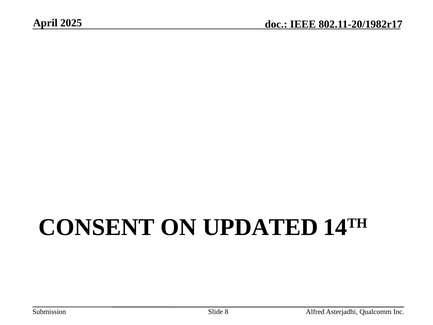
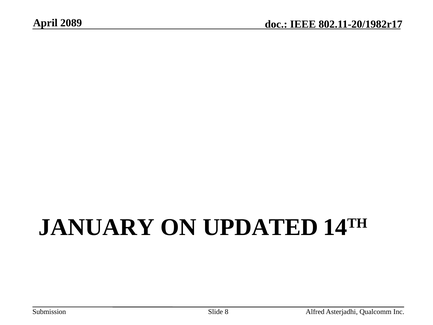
2025: 2025 -> 2089
CONSENT: CONSENT -> JANUARY
